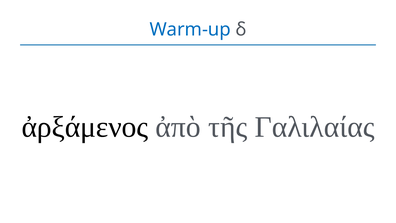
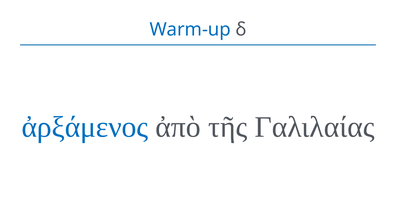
ἀρξάμενος colour: black -> blue
